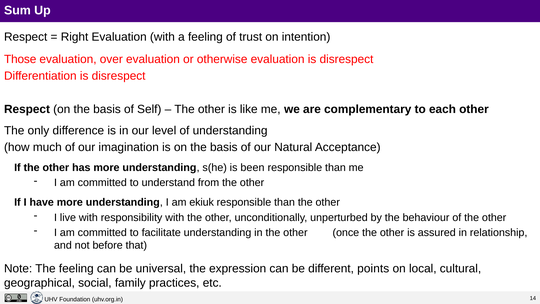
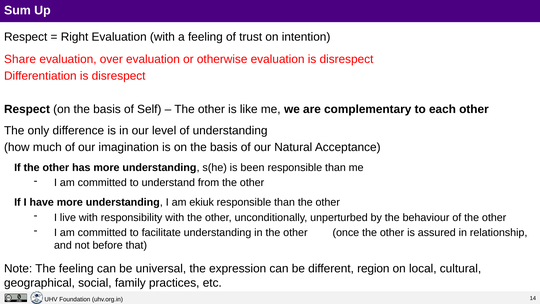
Those: Those -> Share
points: points -> region
